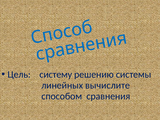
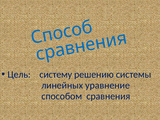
вычислите: вычислите -> уравнение
